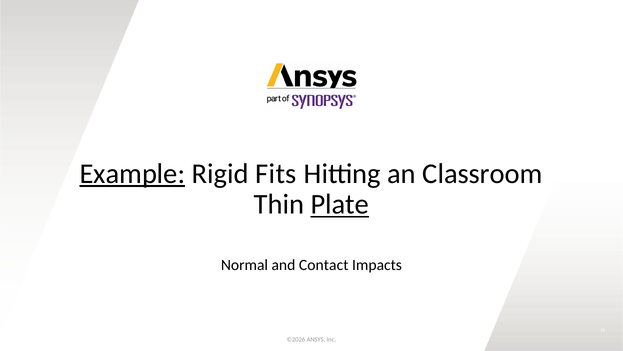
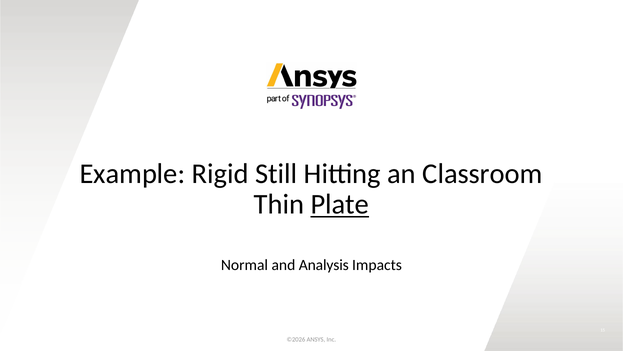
Example underline: present -> none
Fits: Fits -> Still
Contact: Contact -> Analysis
